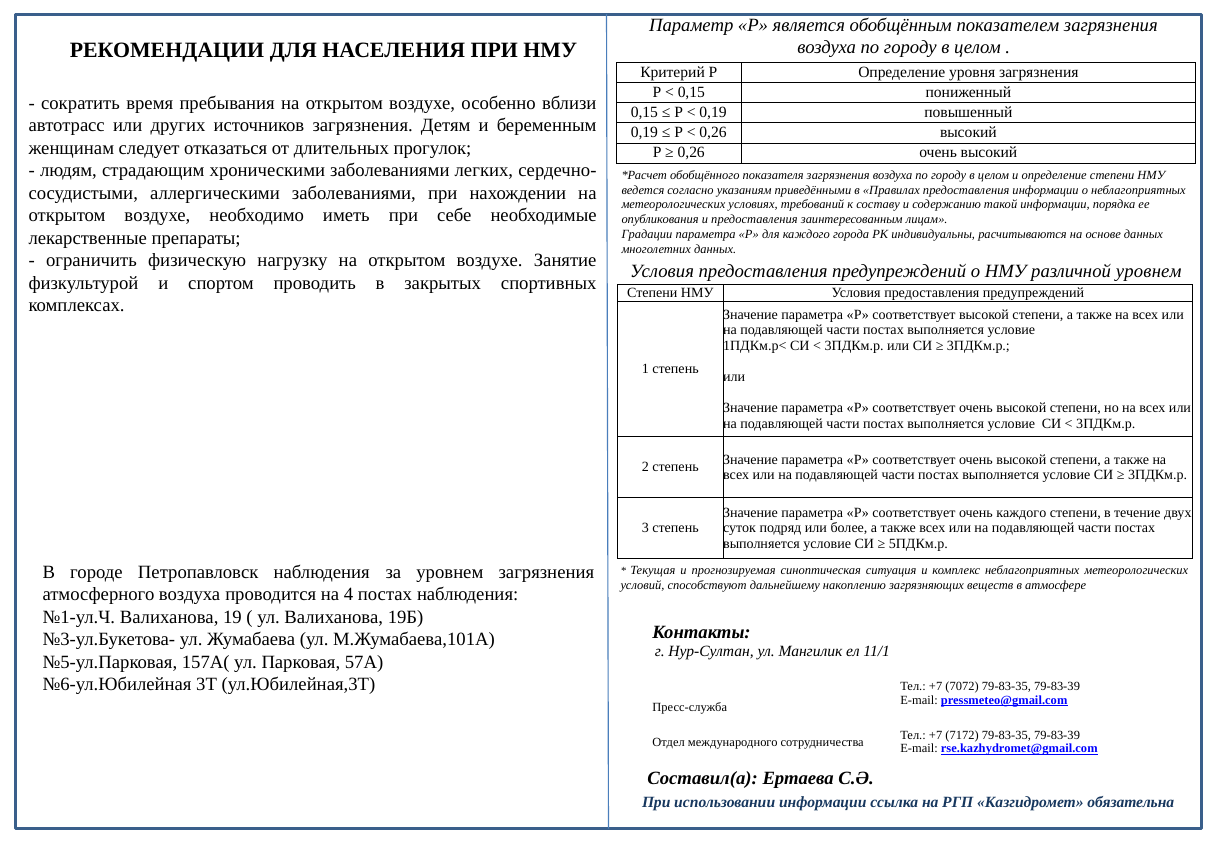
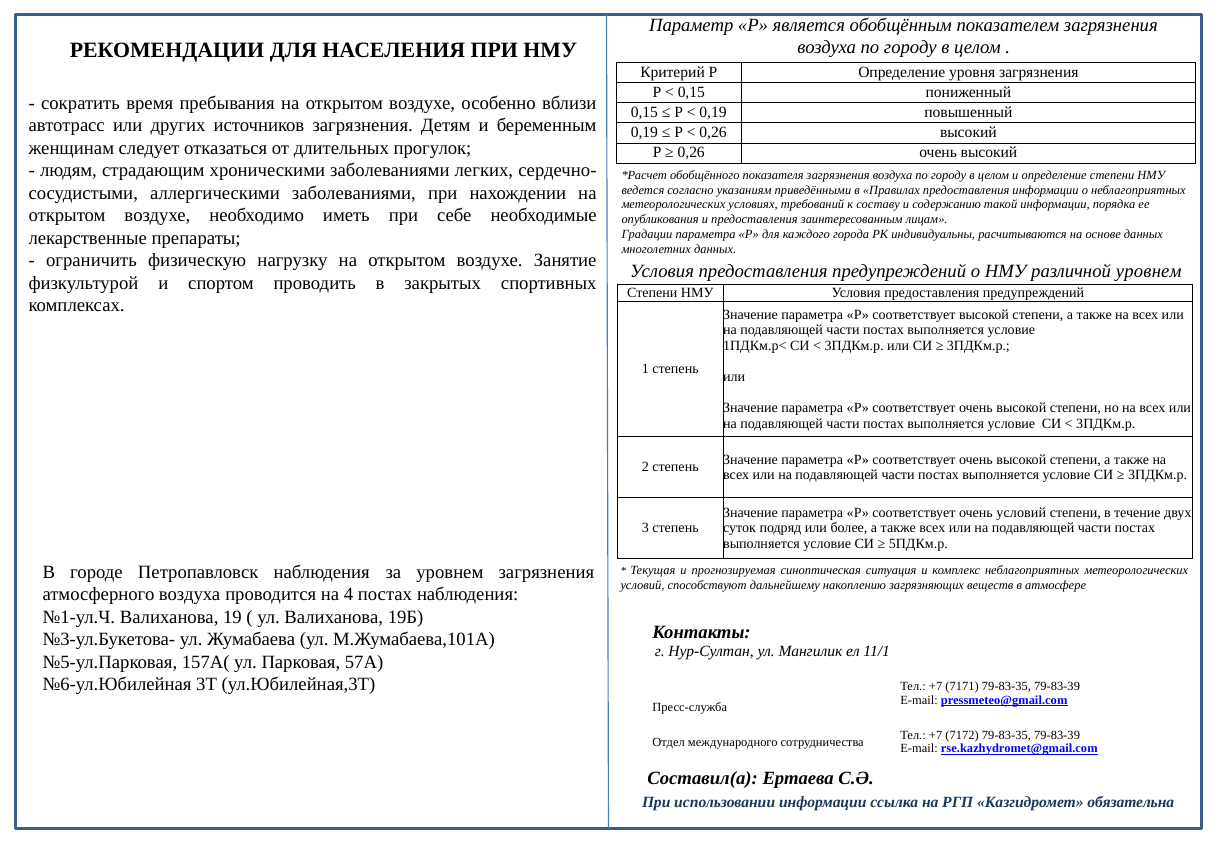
очень каждого: каждого -> условий
7072: 7072 -> 7171
